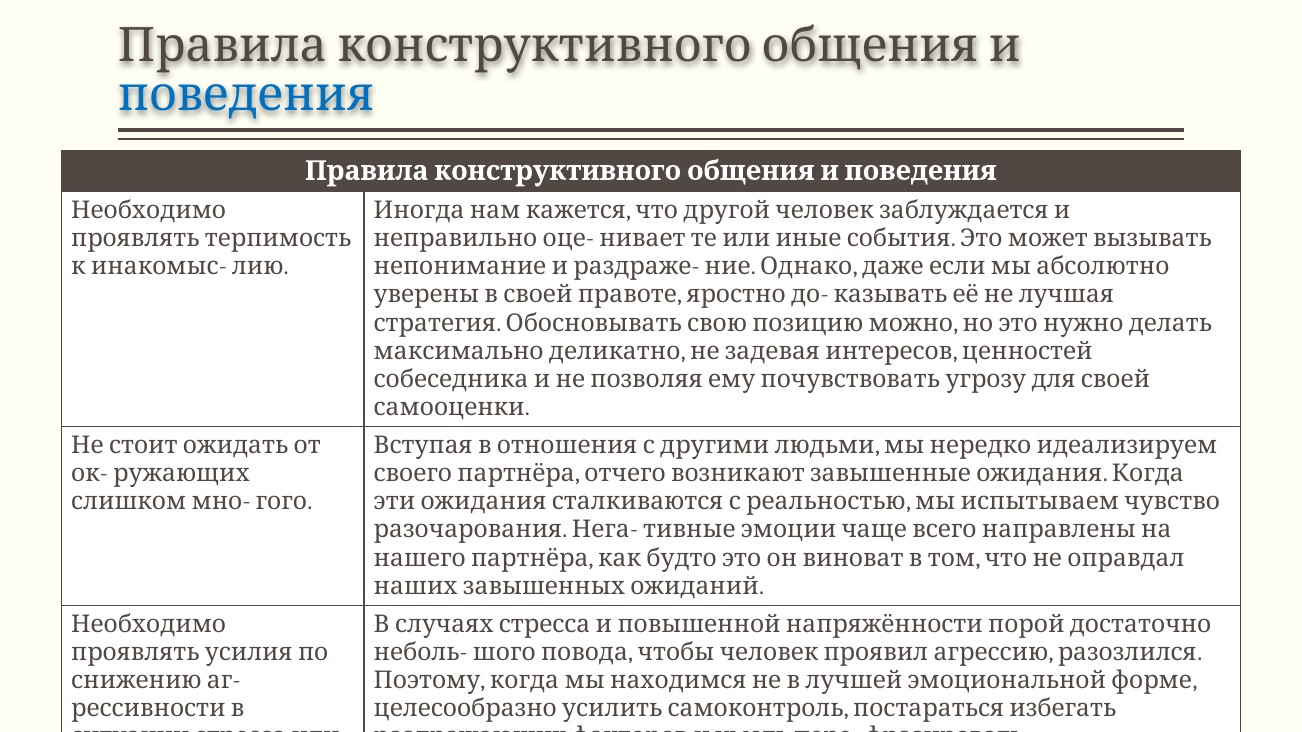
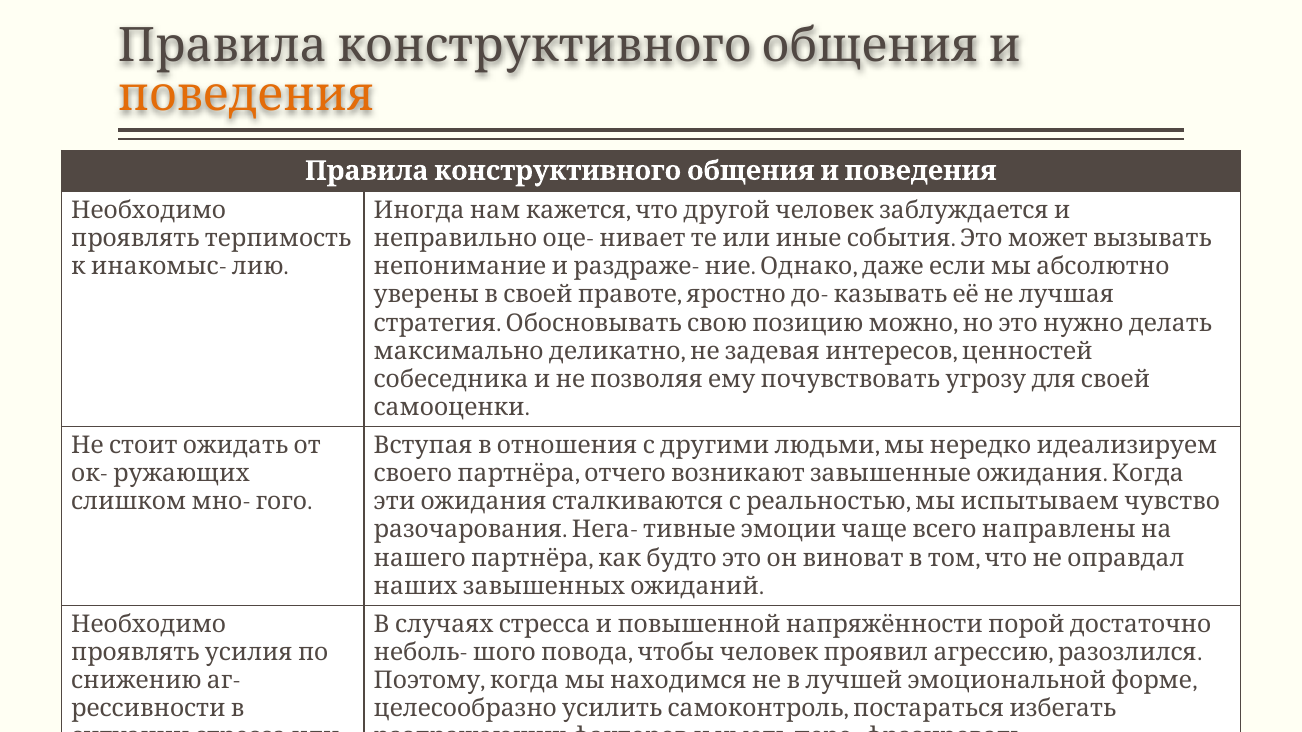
поведения colour: blue -> orange
